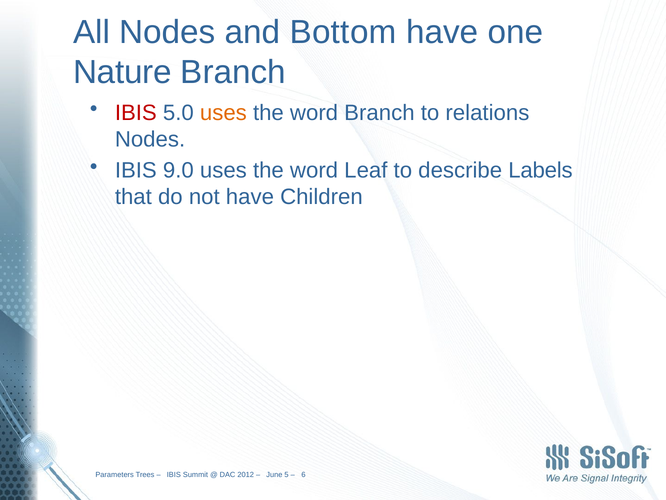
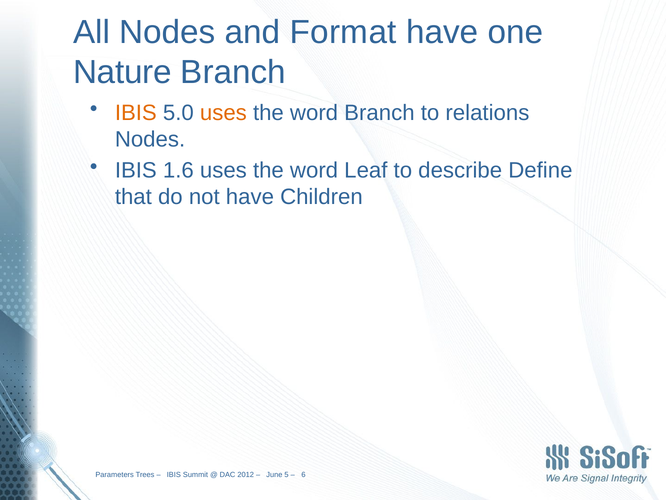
Bottom: Bottom -> Format
IBIS at (136, 113) colour: red -> orange
9.0: 9.0 -> 1.6
Labels: Labels -> Define
